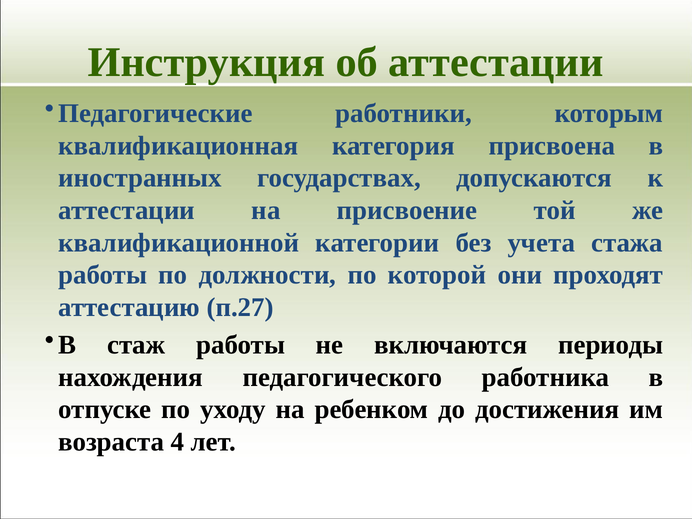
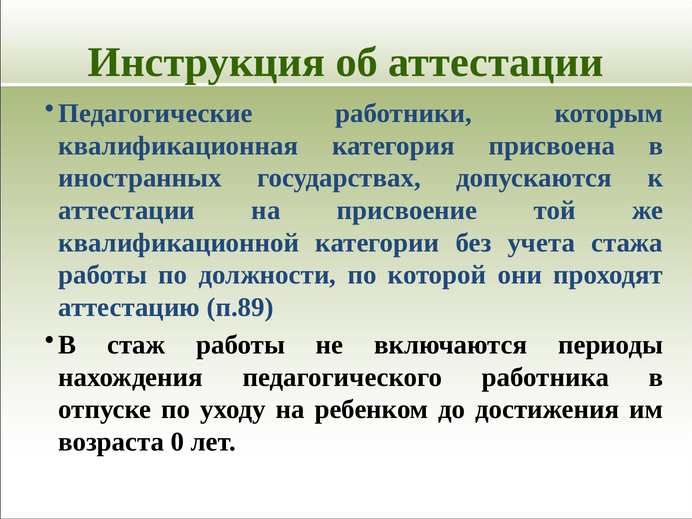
п.27: п.27 -> п.89
4: 4 -> 0
